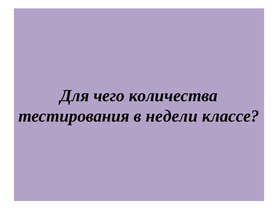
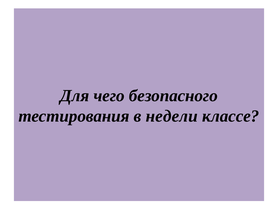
количества: количества -> безопасного
